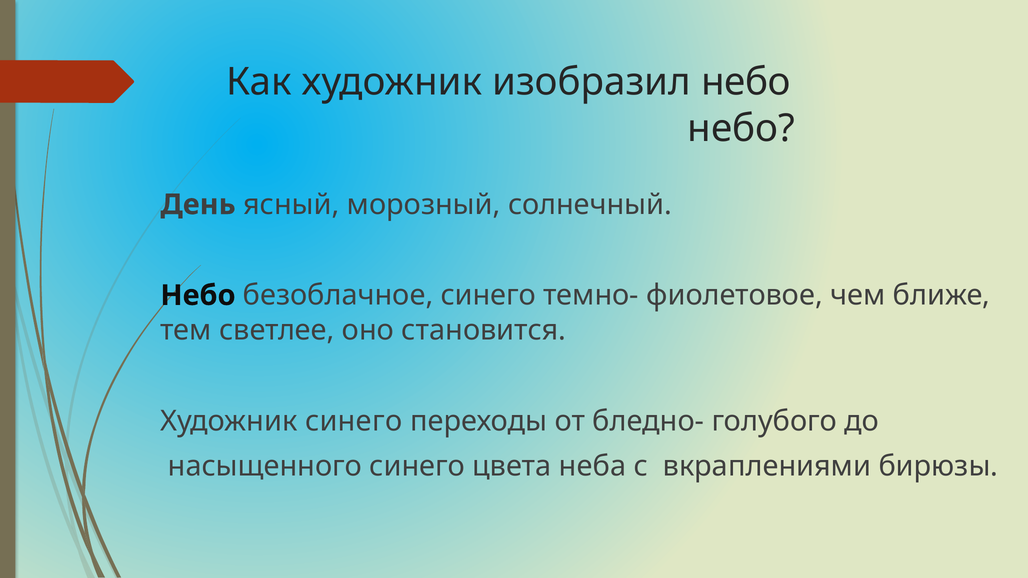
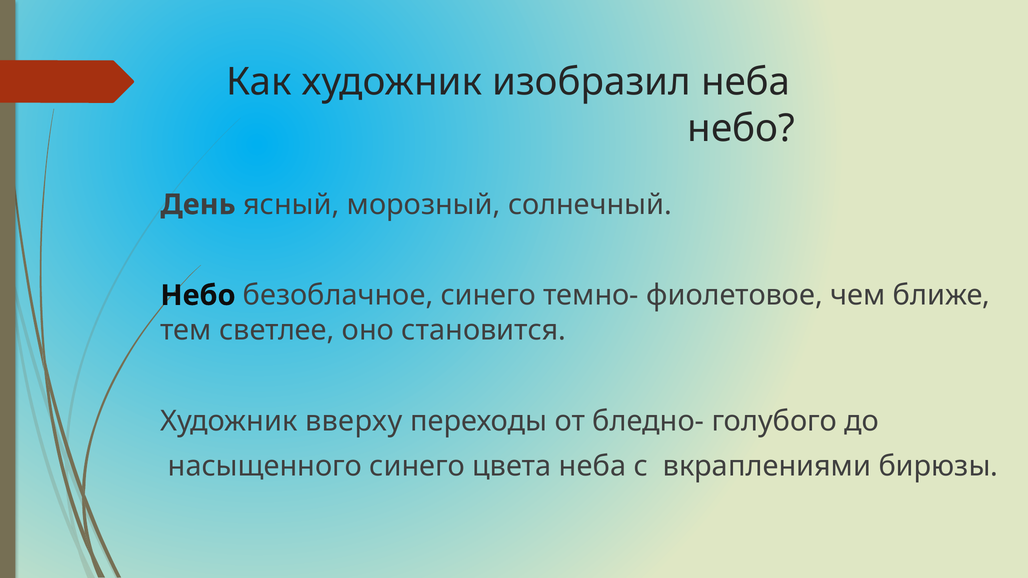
изобразил небо: небо -> неба
Художник синего: синего -> вверху
